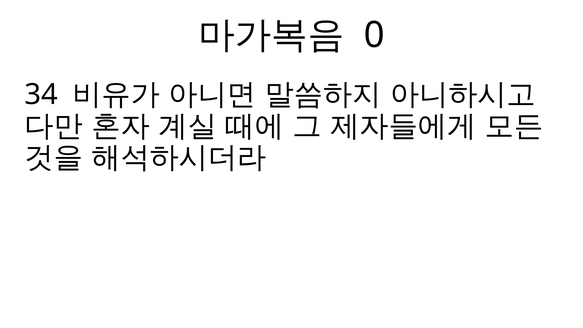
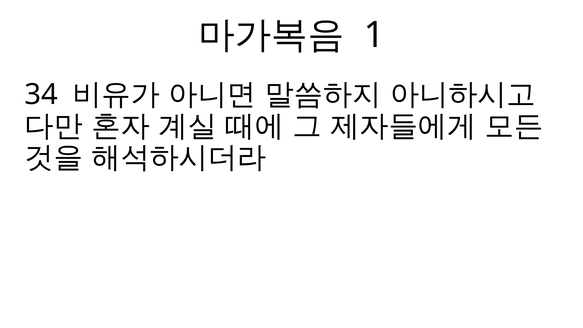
0: 0 -> 1
